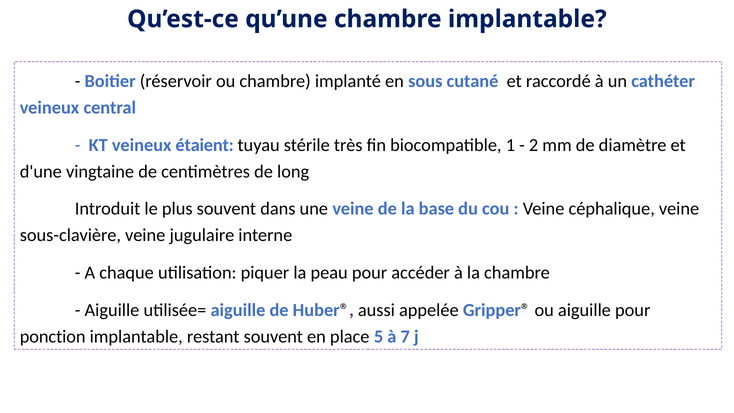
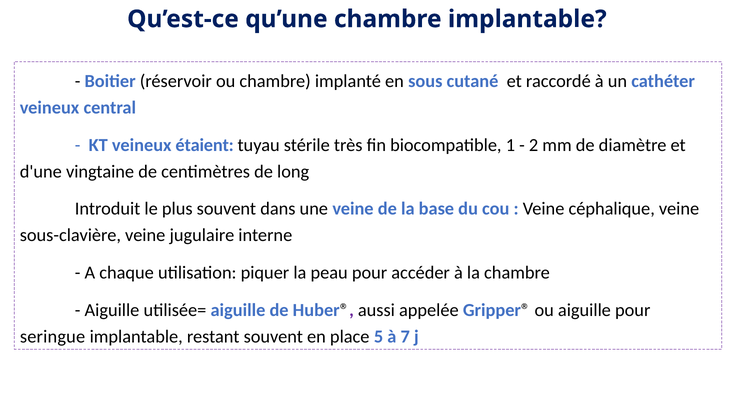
ponction: ponction -> seringue
